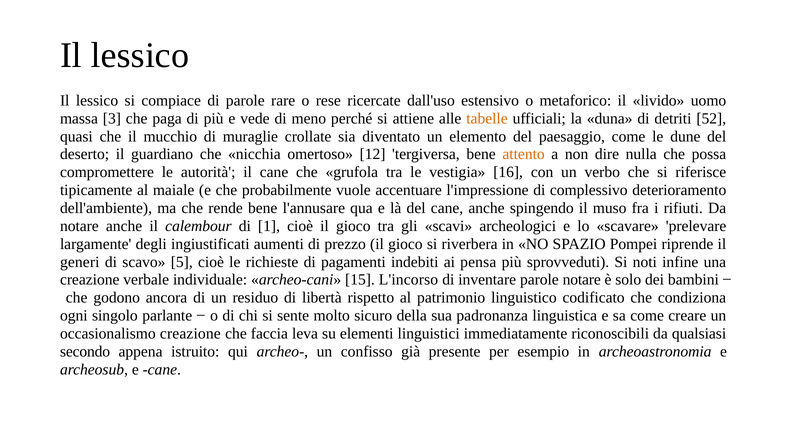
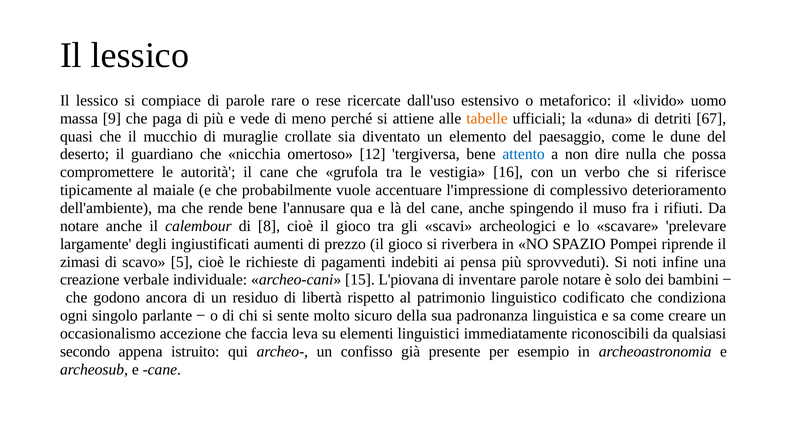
3: 3 -> 9
52: 52 -> 67
attento colour: orange -> blue
1: 1 -> 8
generi: generi -> zimasi
L'incorso: L'incorso -> L'piovana
occasionalismo creazione: creazione -> accezione
